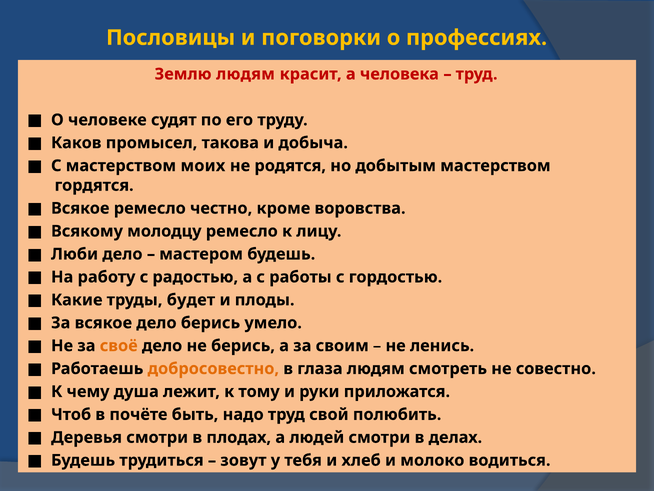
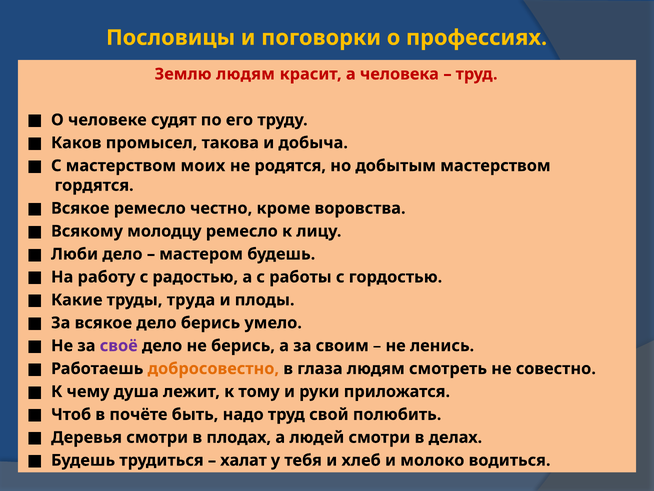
будет: будет -> труда
своё colour: orange -> purple
зовут: зовут -> халат
